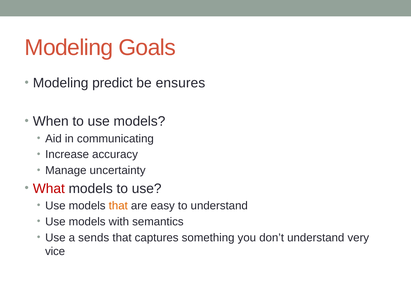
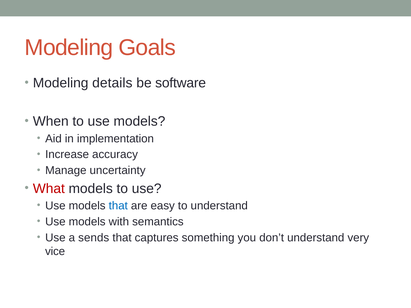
predict: predict -> details
ensures: ensures -> software
communicating: communicating -> implementation
that at (118, 206) colour: orange -> blue
